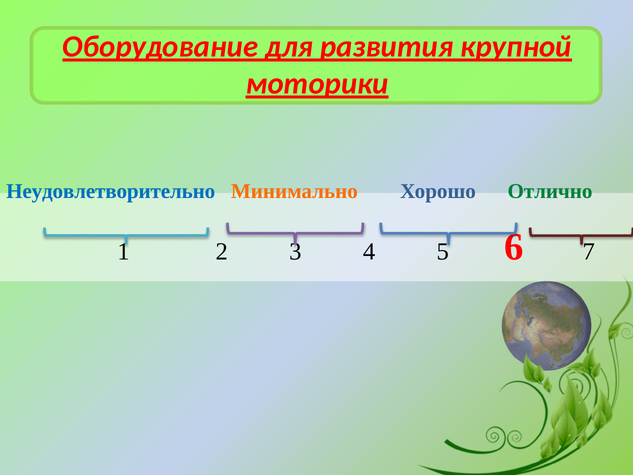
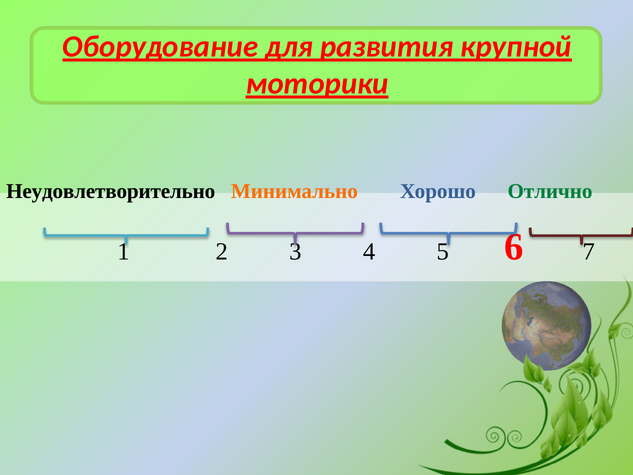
Неудовлетворительно colour: blue -> black
